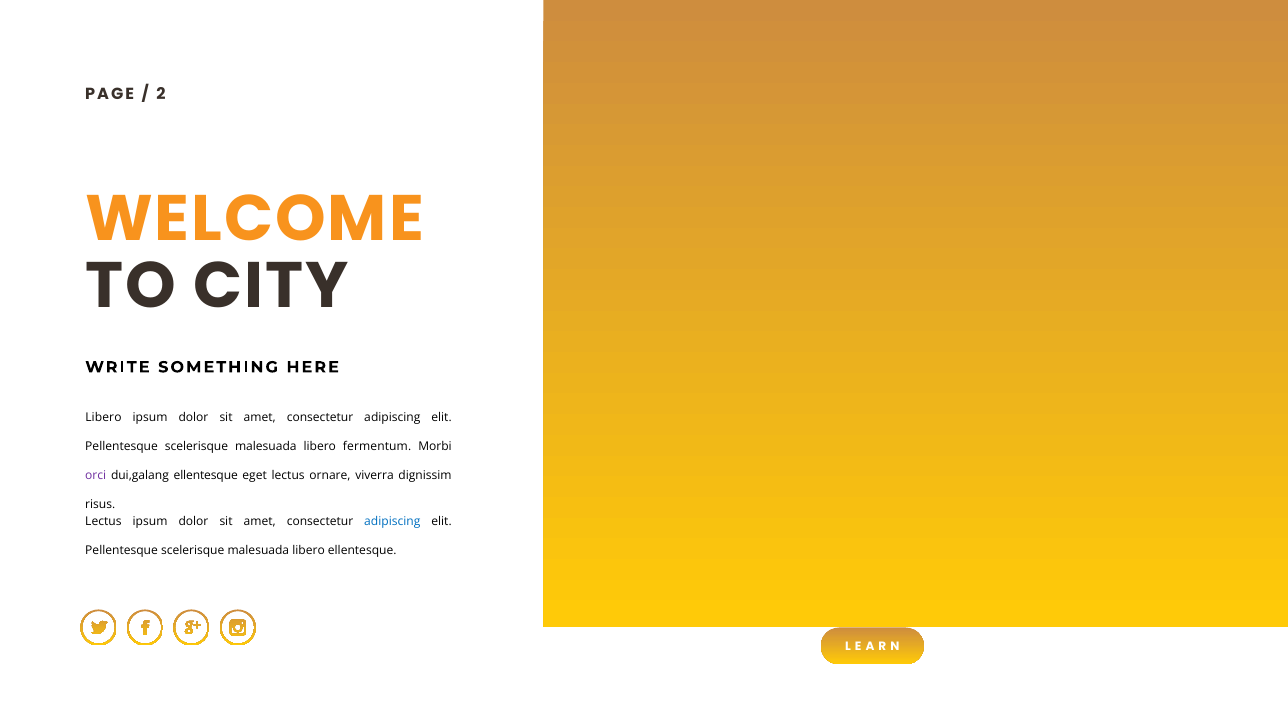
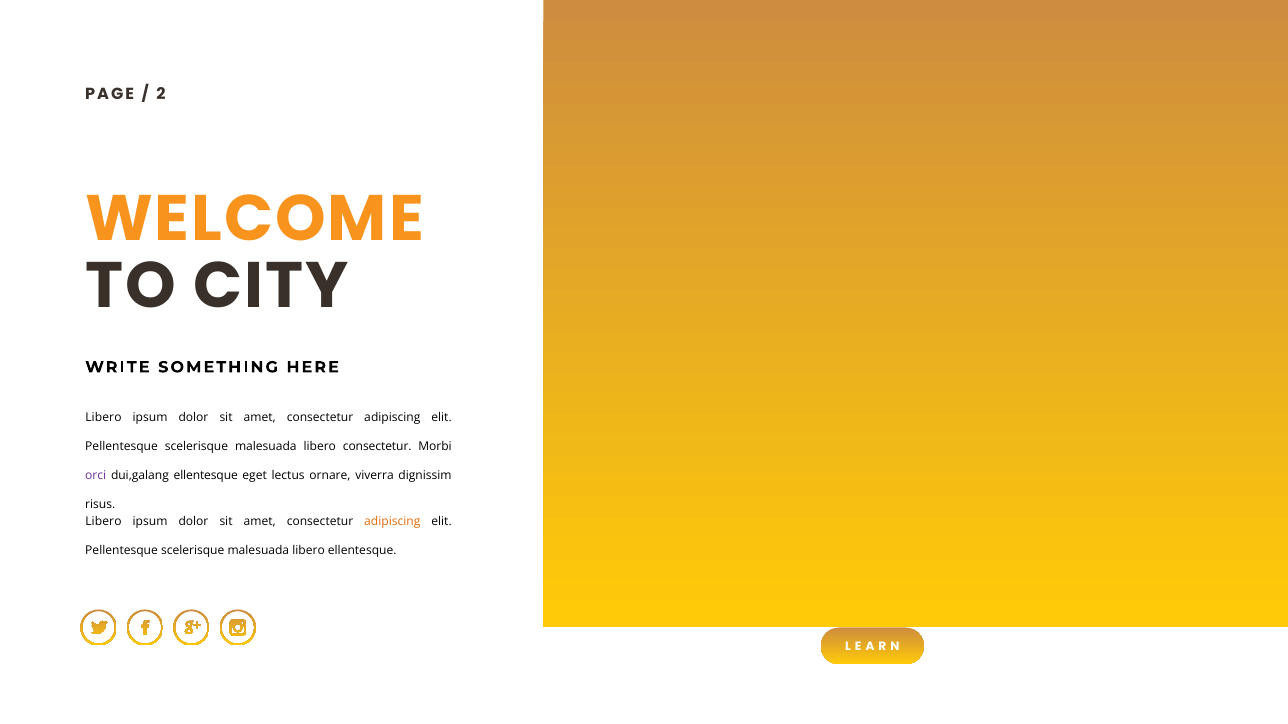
libero fermentum: fermentum -> consectetur
Lectus at (103, 521): Lectus -> Libero
adipiscing at (392, 521) colour: blue -> orange
